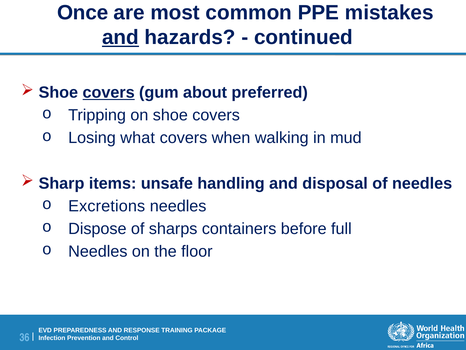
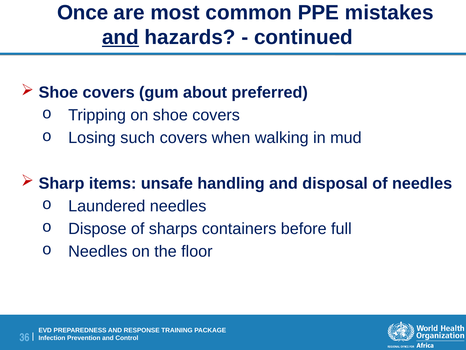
covers at (109, 93) underline: present -> none
what: what -> such
Excretions: Excretions -> Laundered
